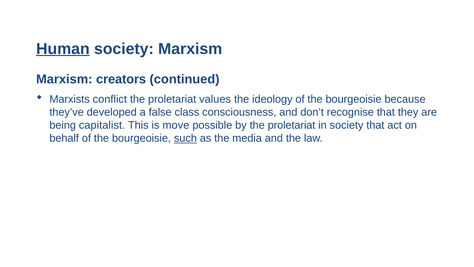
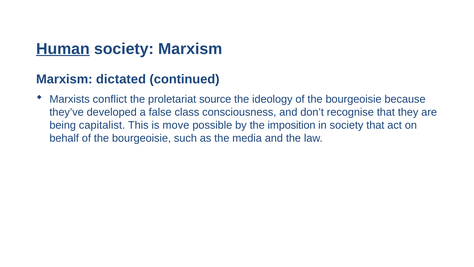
creators: creators -> dictated
values: values -> source
by the proletariat: proletariat -> imposition
such underline: present -> none
